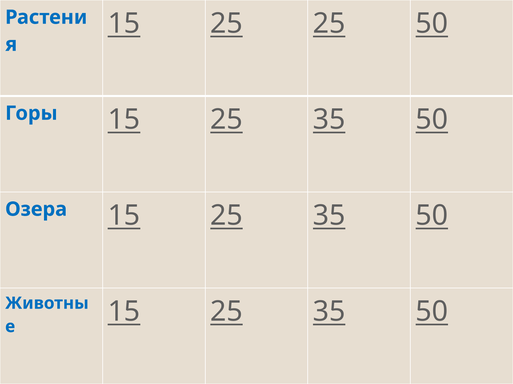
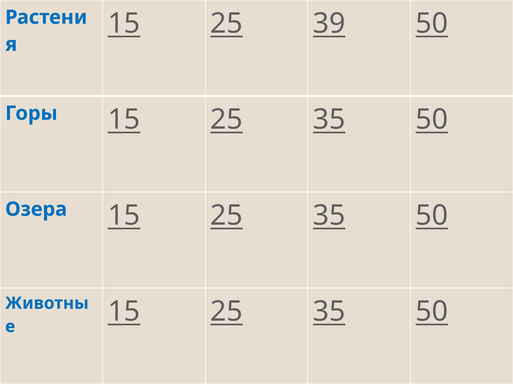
25 25: 25 -> 39
